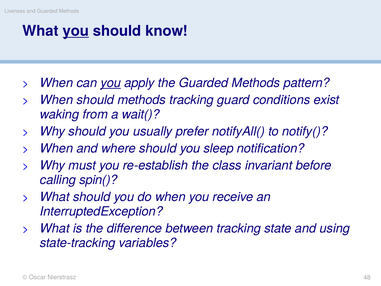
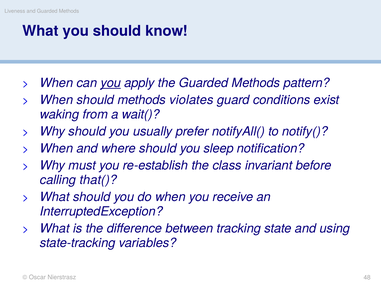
you at (76, 31) underline: present -> none
methods tracking: tracking -> violates
spin(: spin( -> that(
